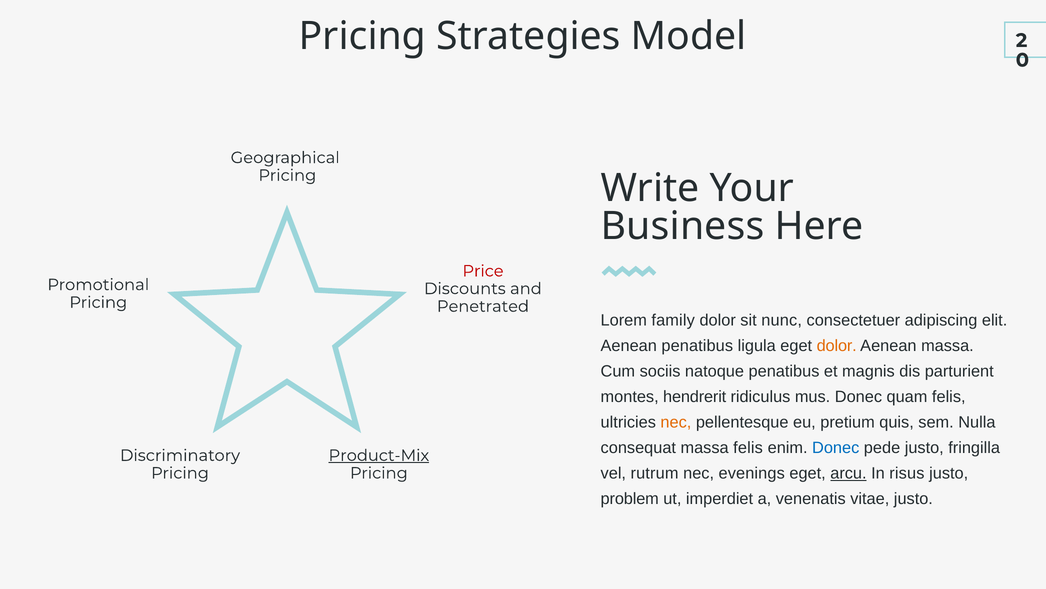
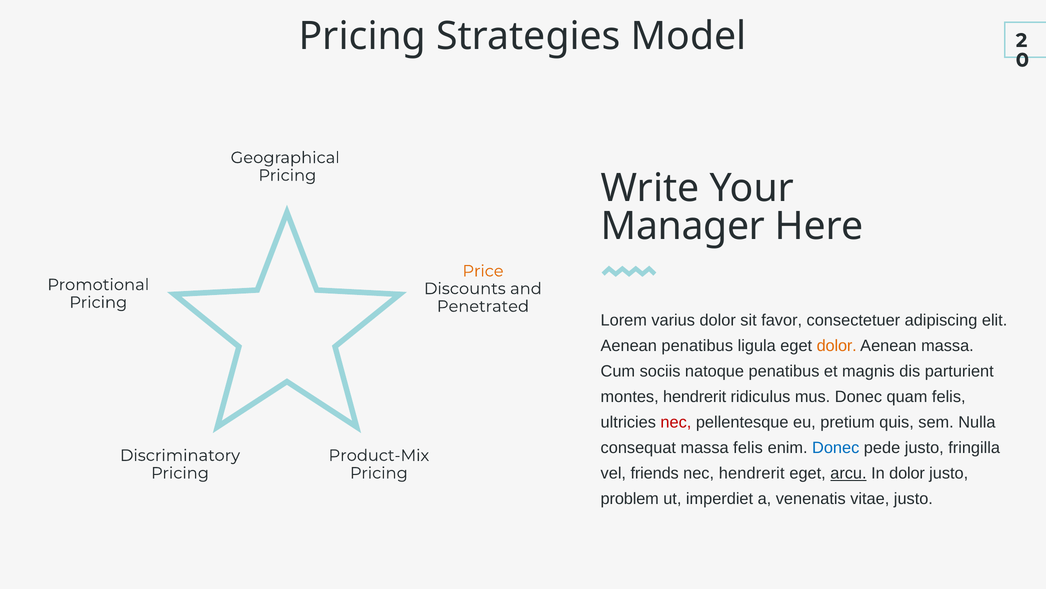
Business: Business -> Manager
Price colour: red -> orange
family: family -> varius
nunc: nunc -> favor
nec at (676, 422) colour: orange -> red
Product-Mix underline: present -> none
rutrum: rutrum -> friends
nec evenings: evenings -> hendrerit
In risus: risus -> dolor
